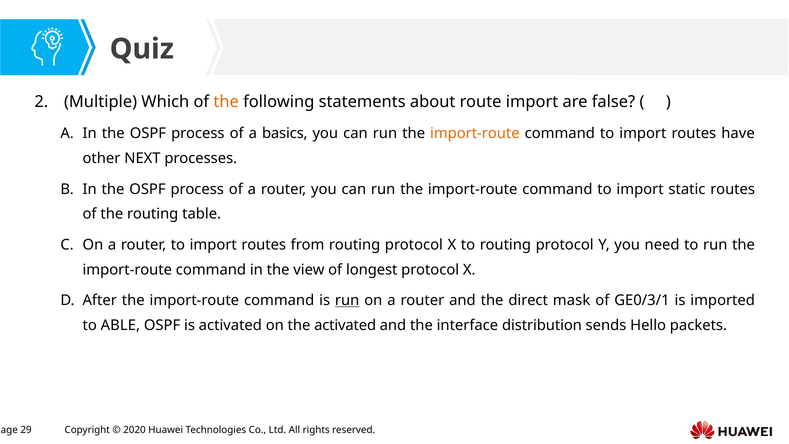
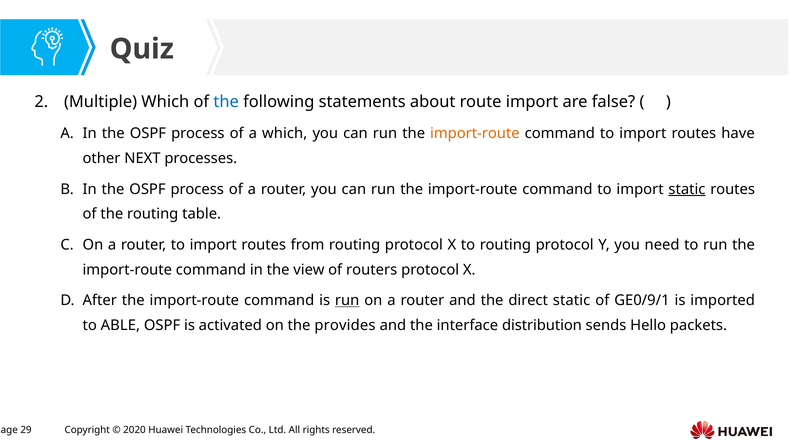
the at (226, 102) colour: orange -> blue
a basics: basics -> which
static at (687, 189) underline: none -> present
longest: longest -> routers
direct mask: mask -> static
GE0/3/1: GE0/3/1 -> GE0/9/1
the activated: activated -> provides
